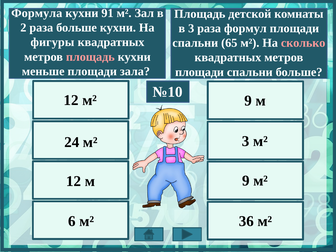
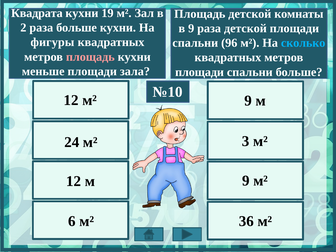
Формула: Формула -> Квадрата
91: 91 -> 19
в 3: 3 -> 9
раза формул: формул -> детской
65: 65 -> 96
сколько colour: pink -> light blue
